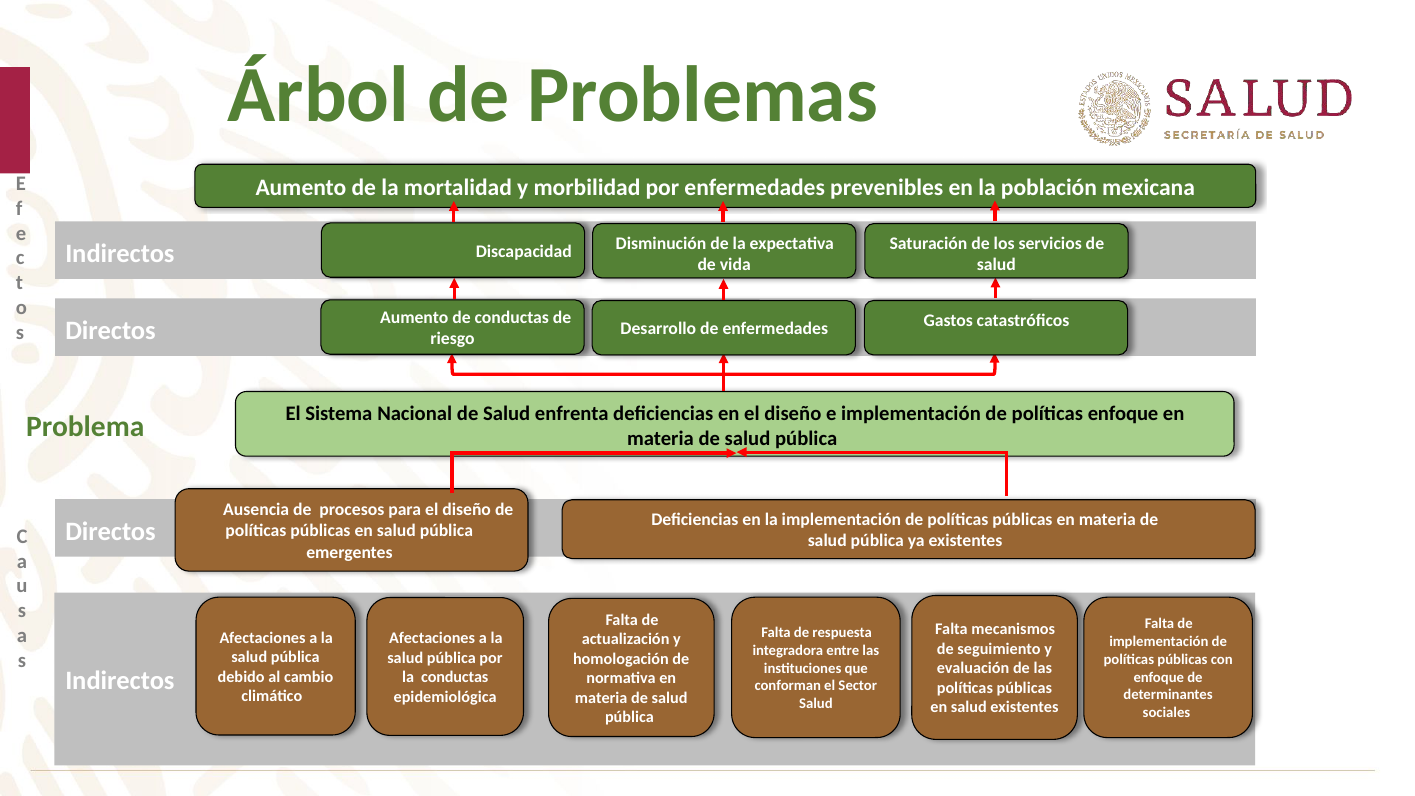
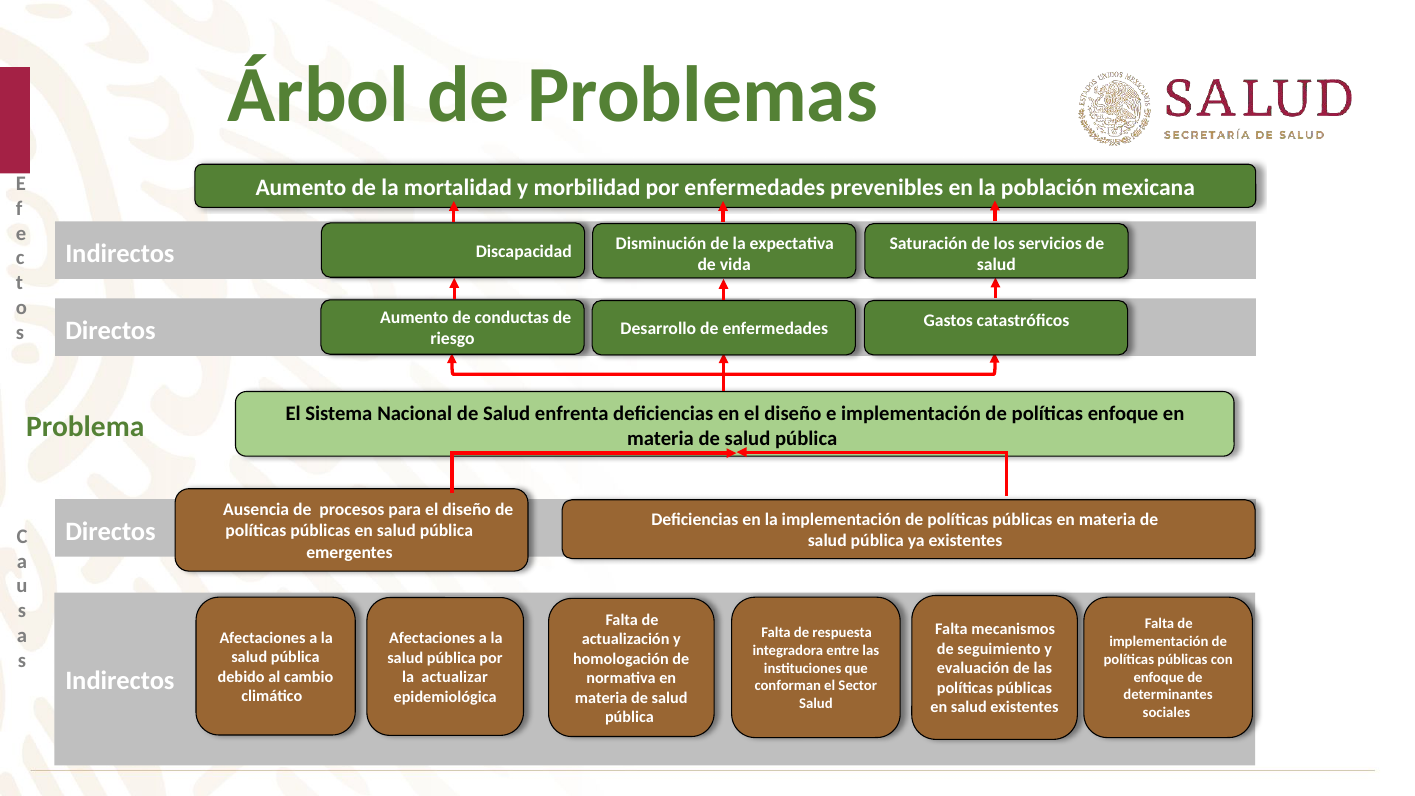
la conductas: conductas -> actualizar
